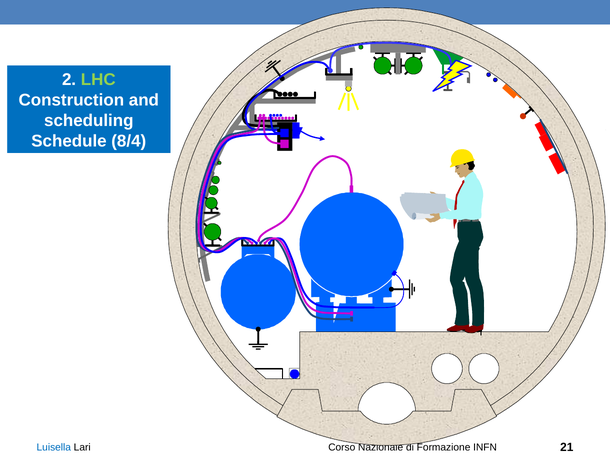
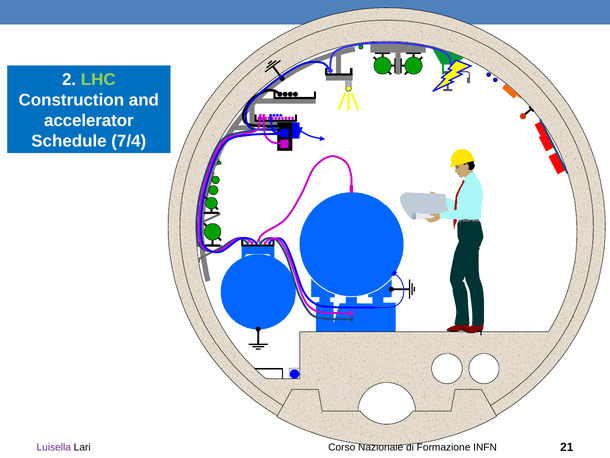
scheduling: scheduling -> accelerator
8/4: 8/4 -> 7/4
Luisella colour: blue -> purple
